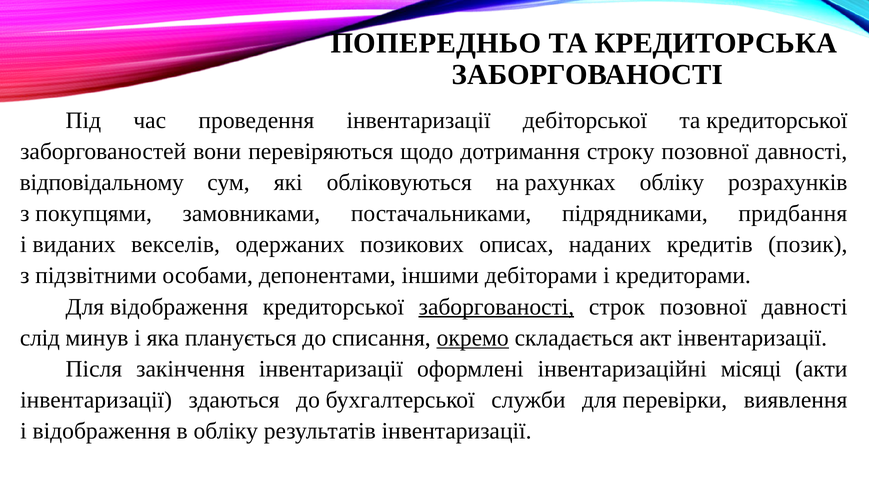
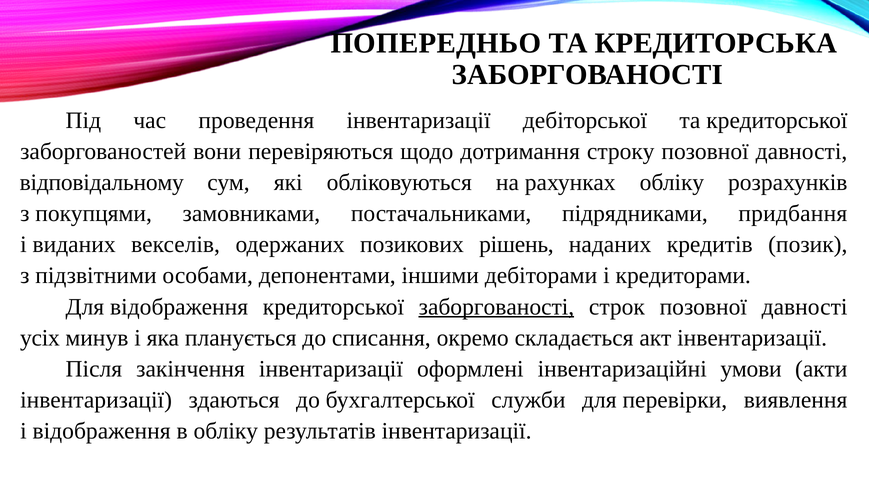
описах: описах -> рішень
слід: слід -> усіх
окремо underline: present -> none
місяці: місяці -> умови
